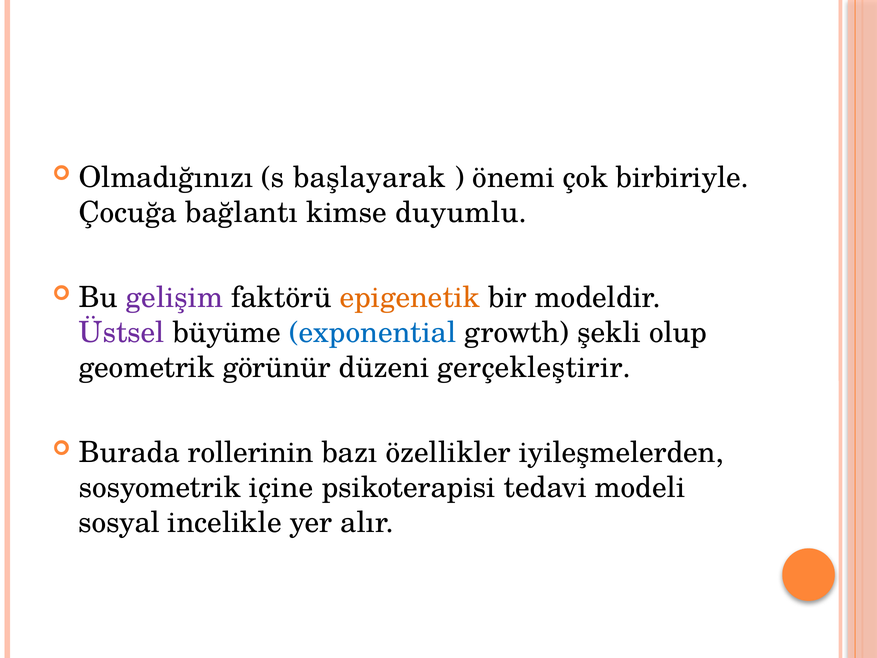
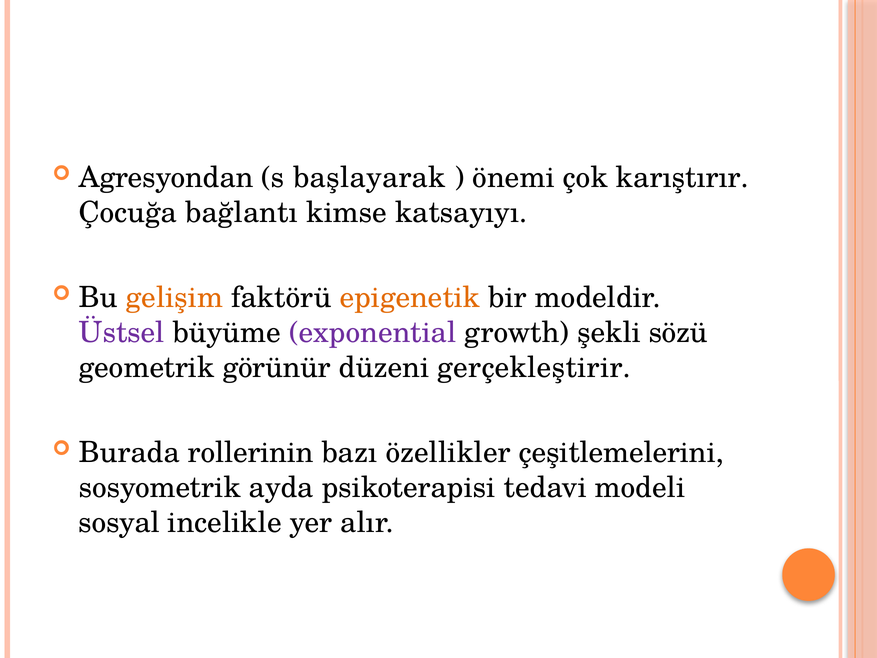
Olmadığınızı: Olmadığınızı -> Agresyondan
birbiriyle: birbiriyle -> karıştırır
duyumlu: duyumlu -> katsayıyı
gelişim colour: purple -> orange
exponential colour: blue -> purple
olup: olup -> sözü
iyileşmelerden: iyileşmelerden -> çeşitlemelerini
içine: içine -> ayda
